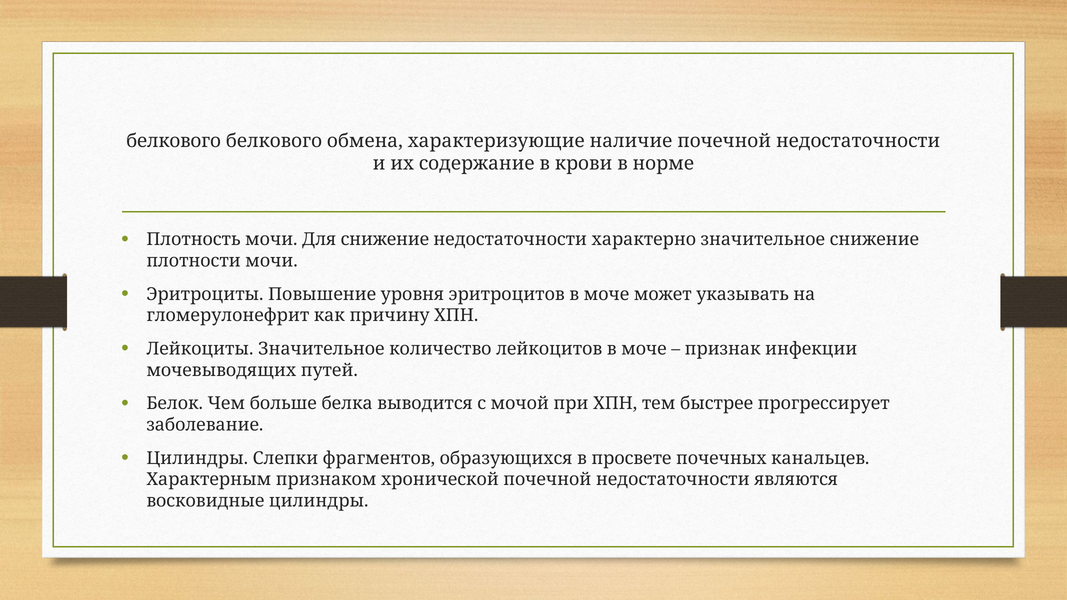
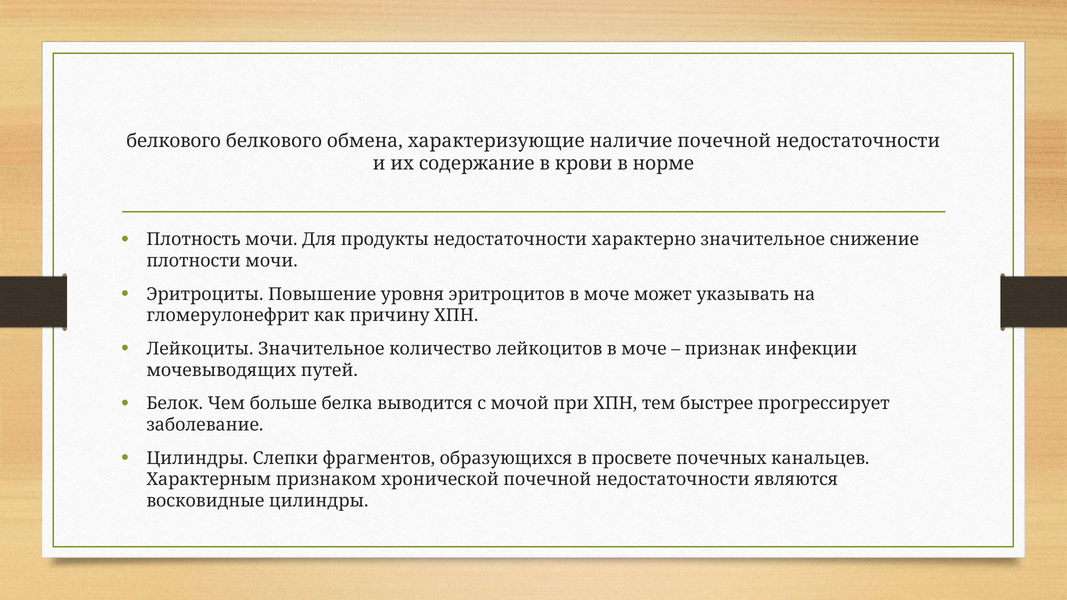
Для снижение: снижение -> продукты
